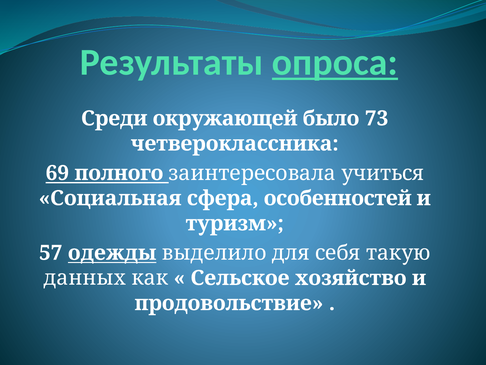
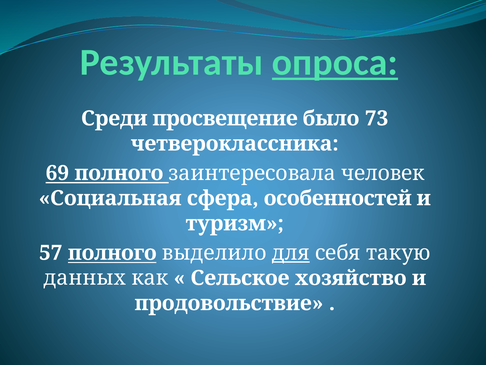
окружающей: окружающей -> просвещение
учиться: учиться -> человек
57 одежды: одежды -> полного
для underline: none -> present
